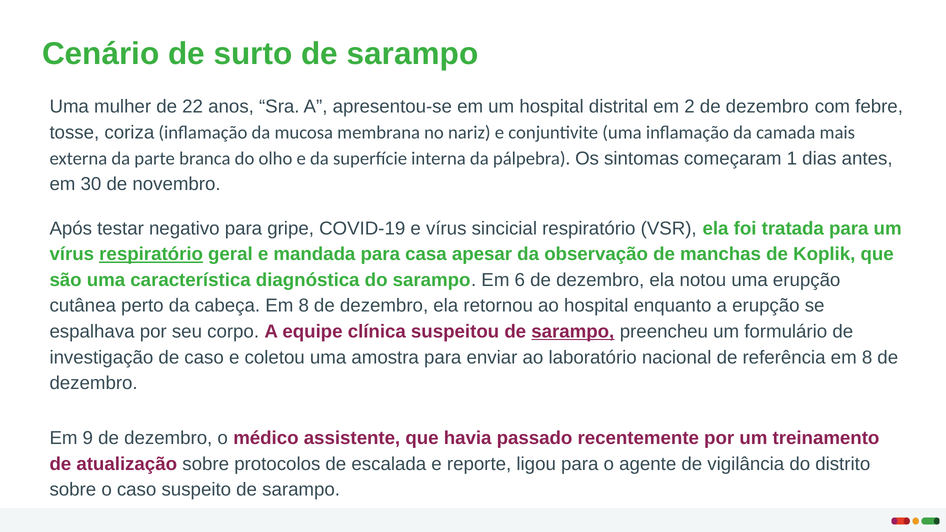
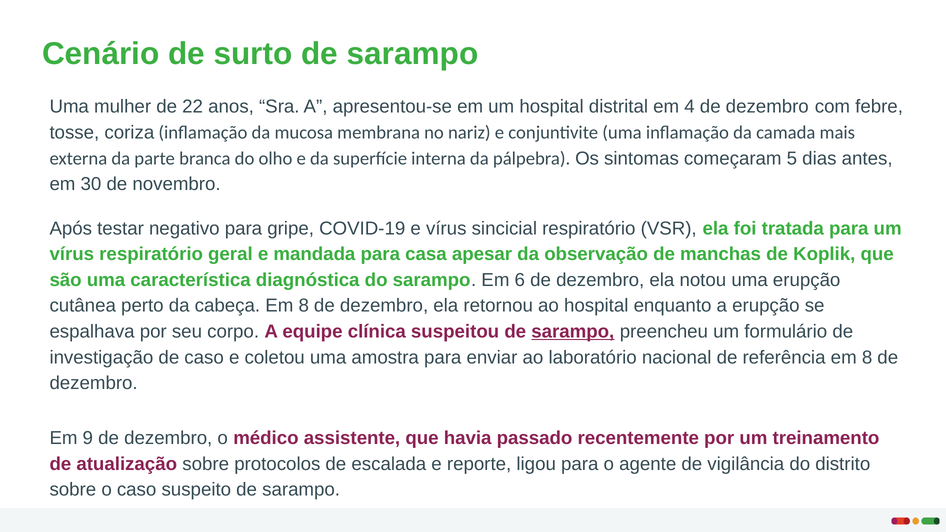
2: 2 -> 4
1: 1 -> 5
respiratório at (151, 254) underline: present -> none
